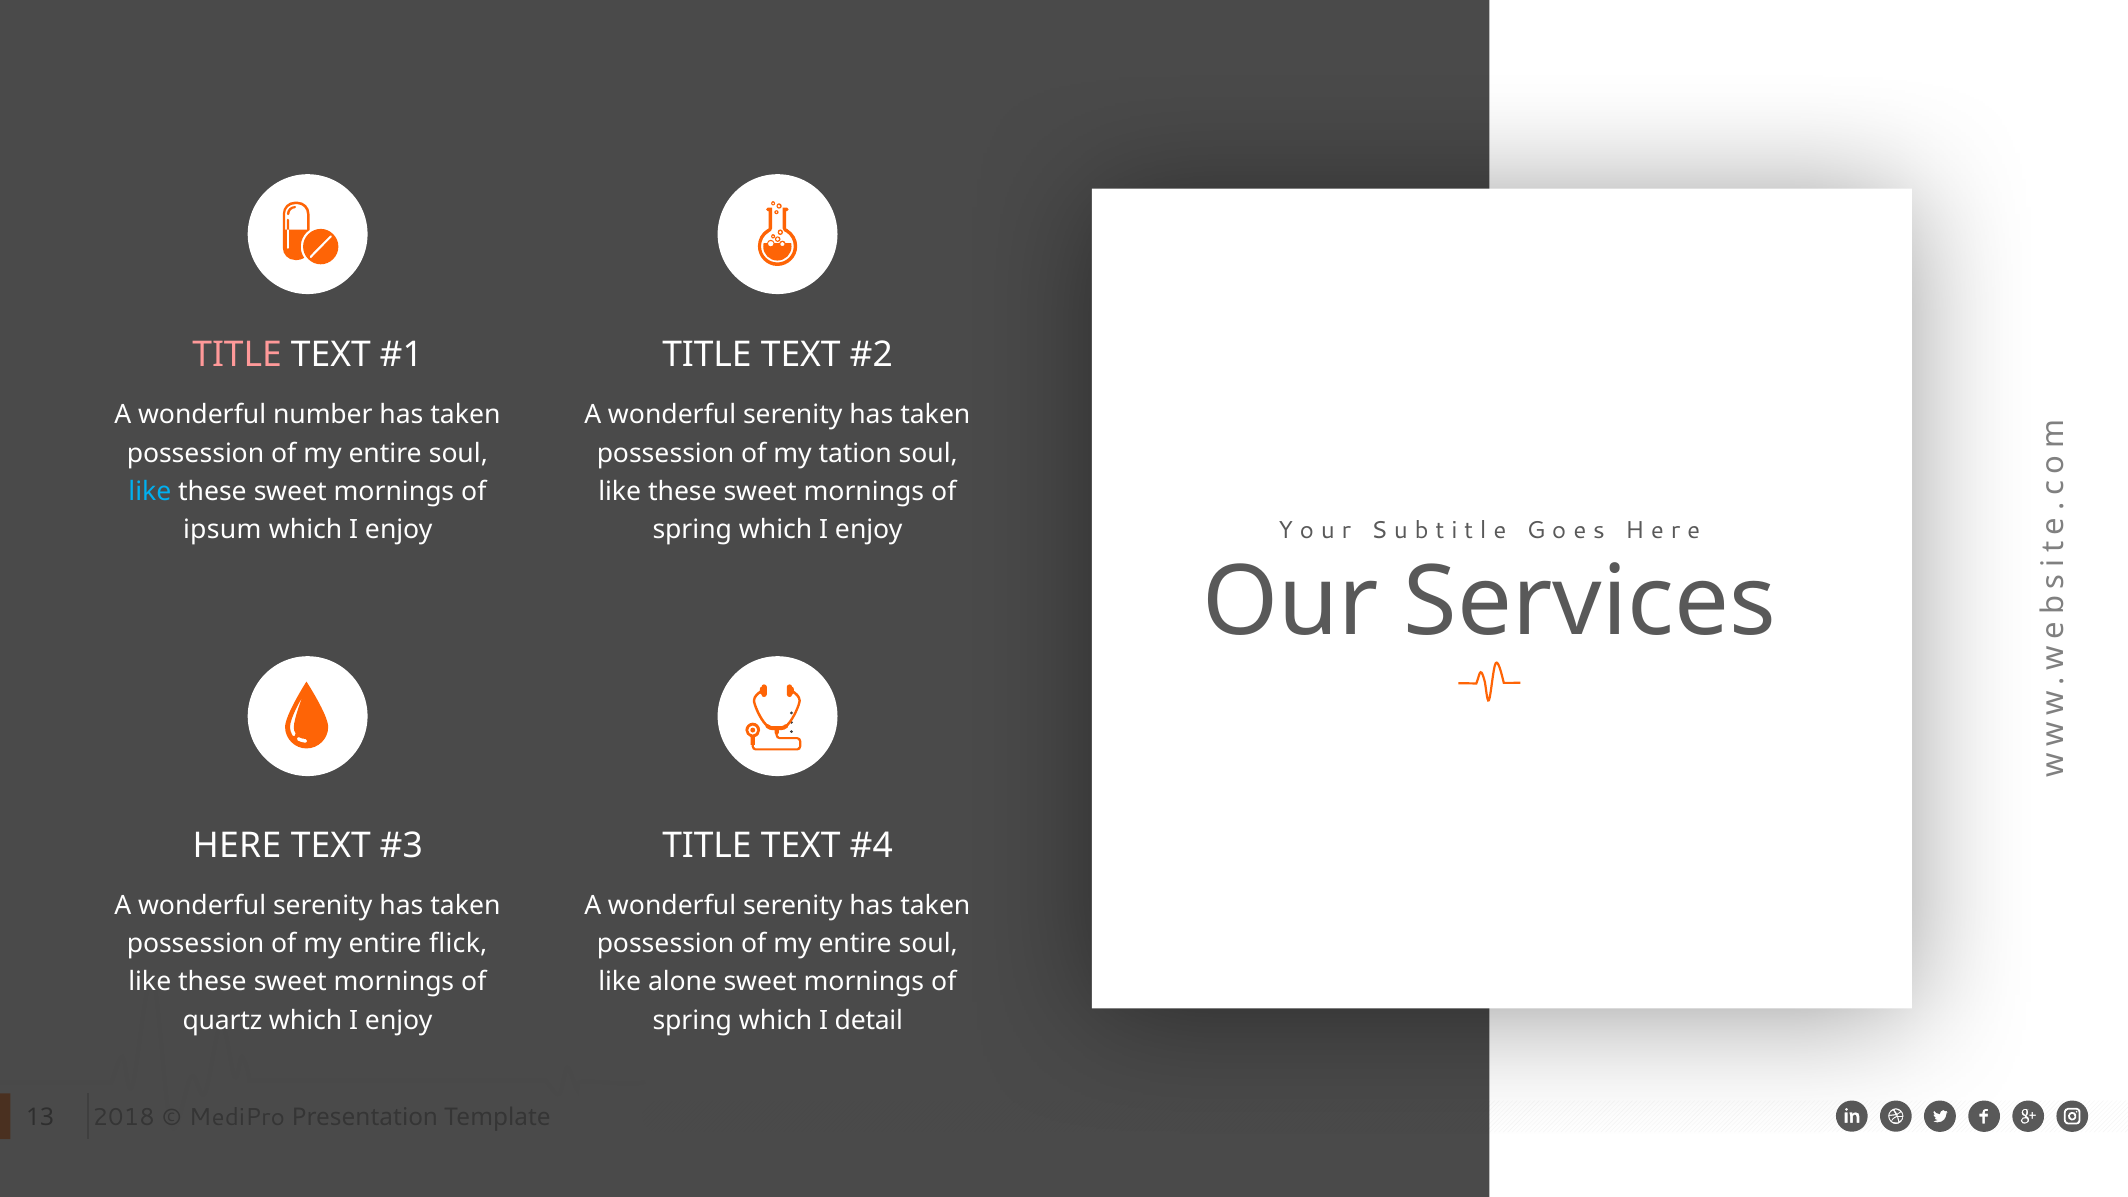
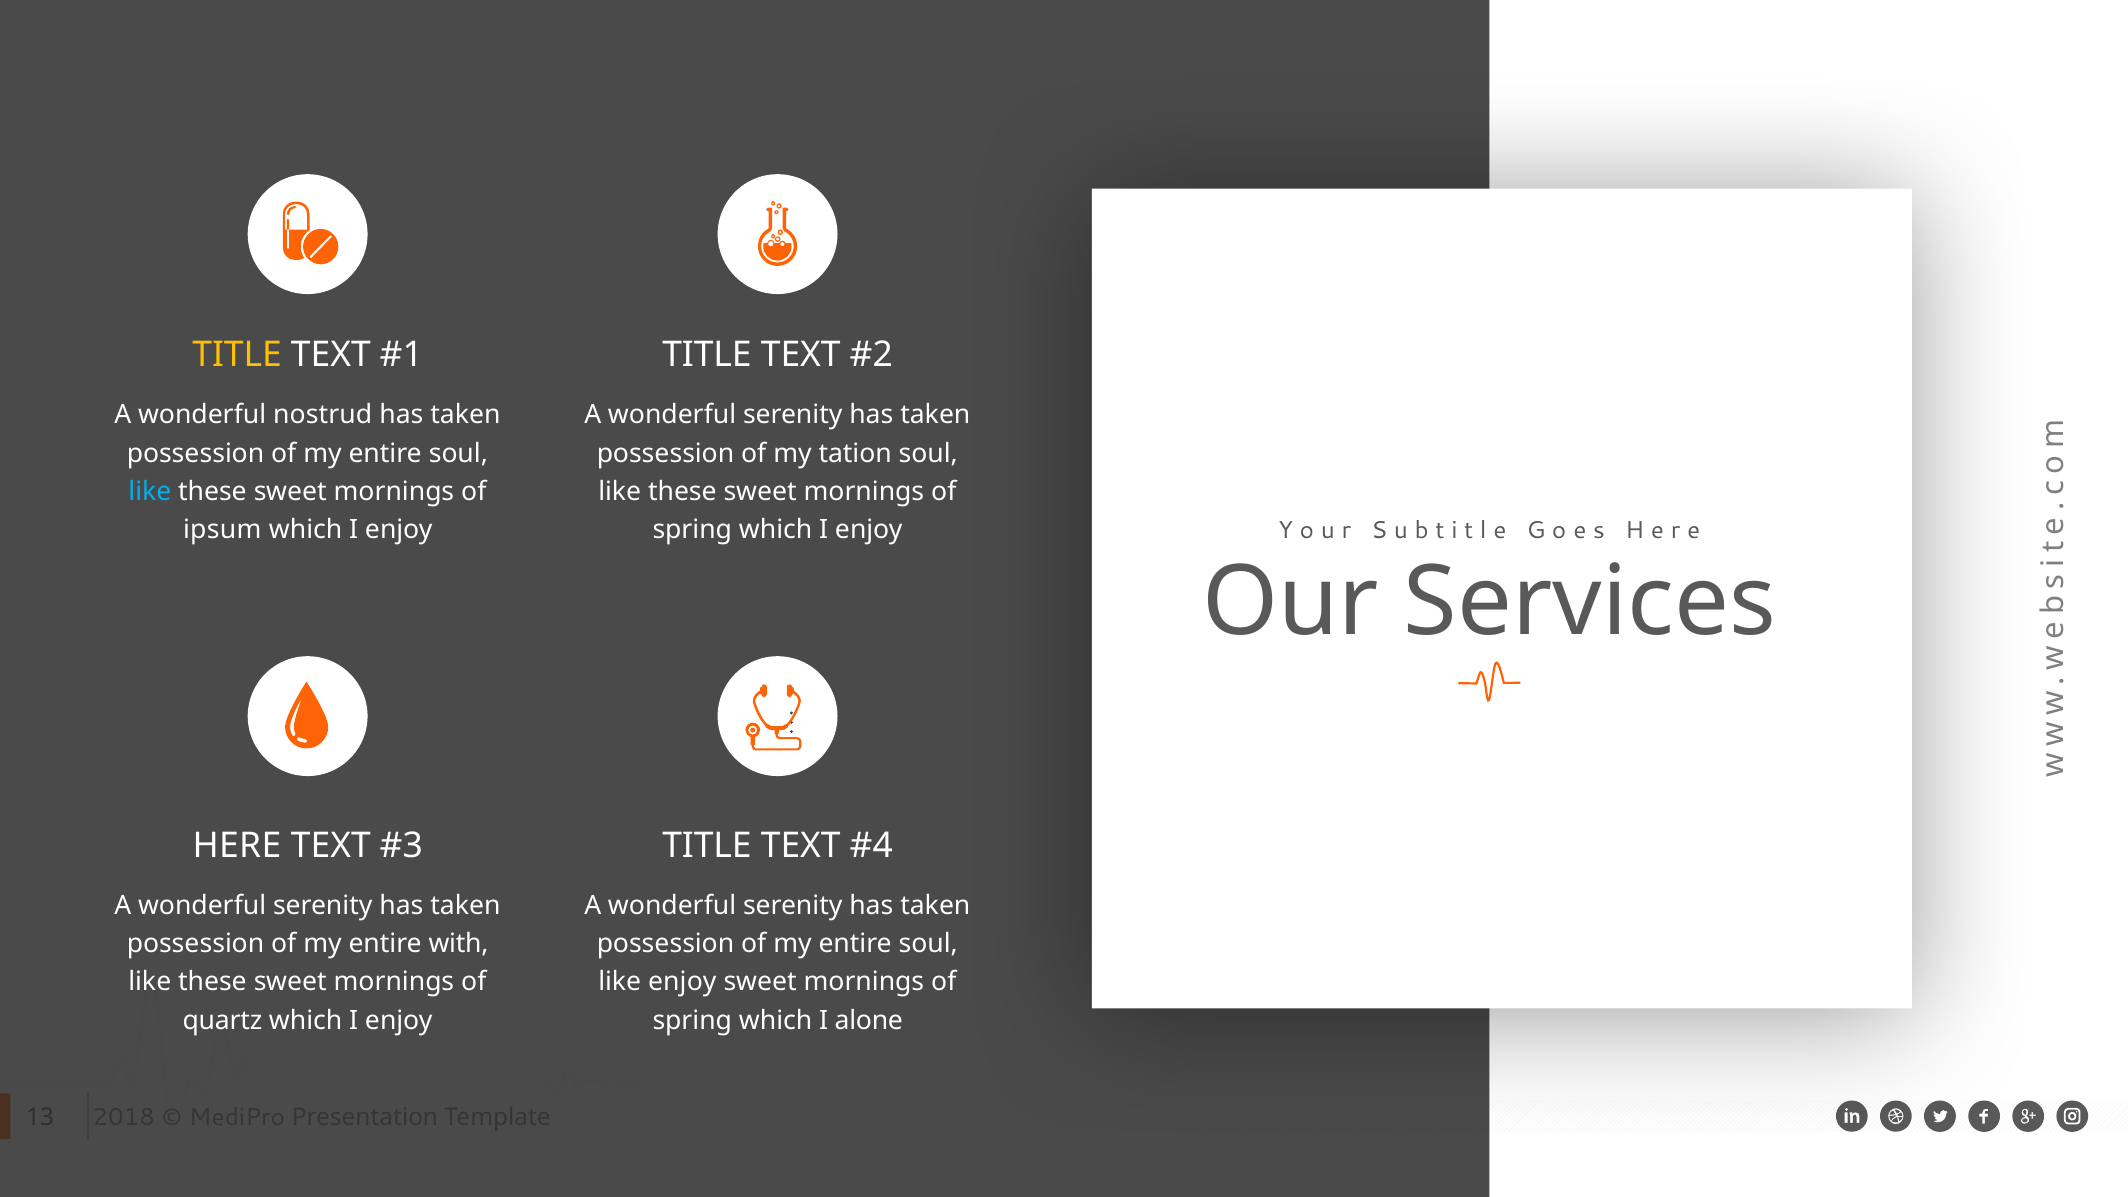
TITLE at (237, 355) colour: pink -> yellow
number: number -> nostrud
flick: flick -> with
like alone: alone -> enjoy
detail: detail -> alone
